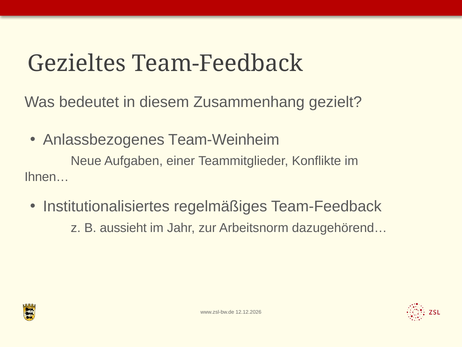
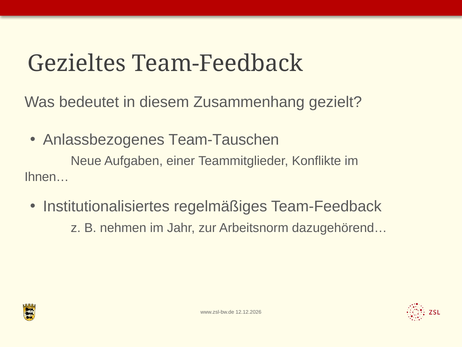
Team-Weinheim: Team-Weinheim -> Team-Tauschen
aussieht: aussieht -> nehmen
